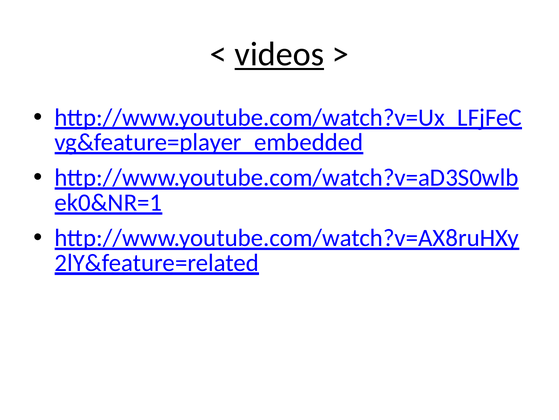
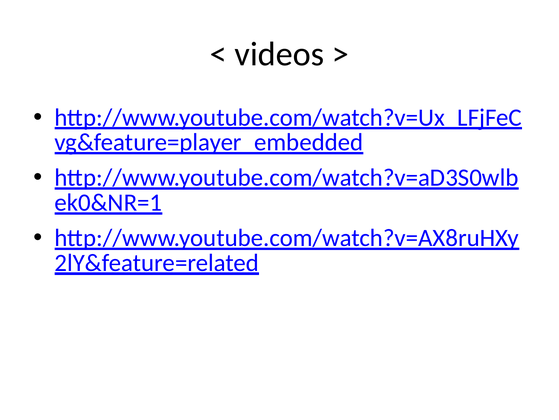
videos underline: present -> none
